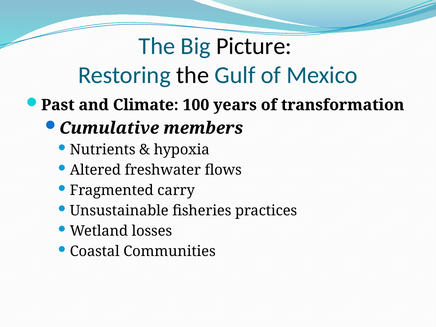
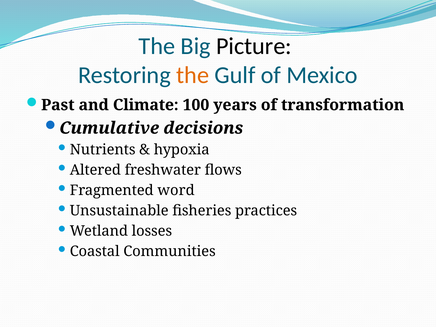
the at (193, 75) colour: black -> orange
members: members -> decisions
carry: carry -> word
